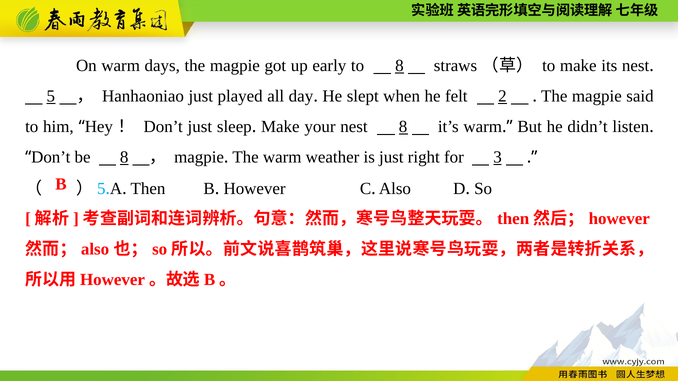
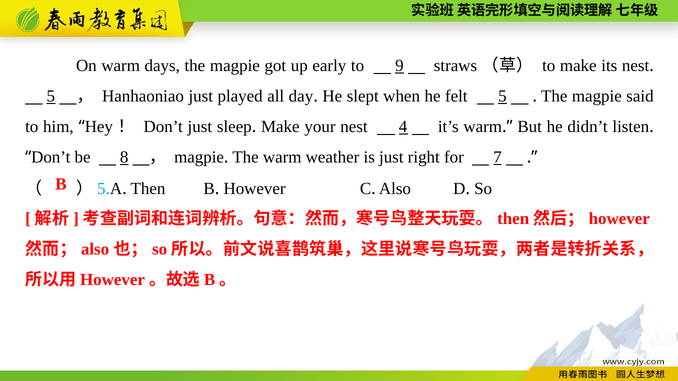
to 8: 8 -> 9
felt 2: 2 -> 5
nest 8: 8 -> 4
3: 3 -> 7
